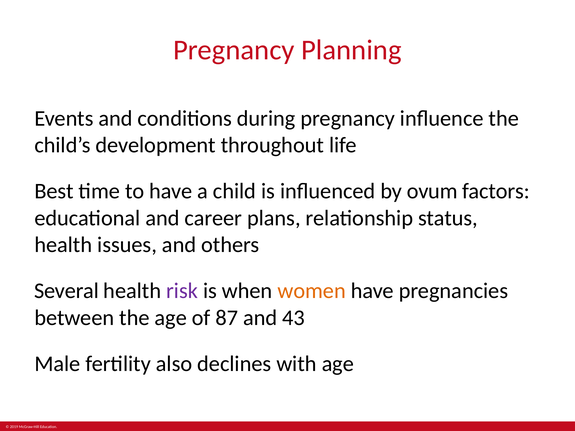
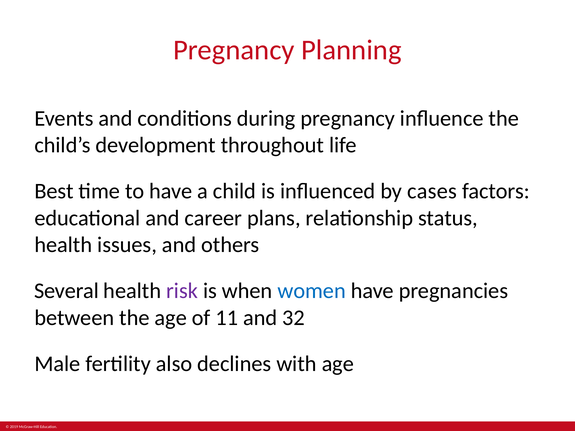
ovum: ovum -> cases
women colour: orange -> blue
87: 87 -> 11
43: 43 -> 32
